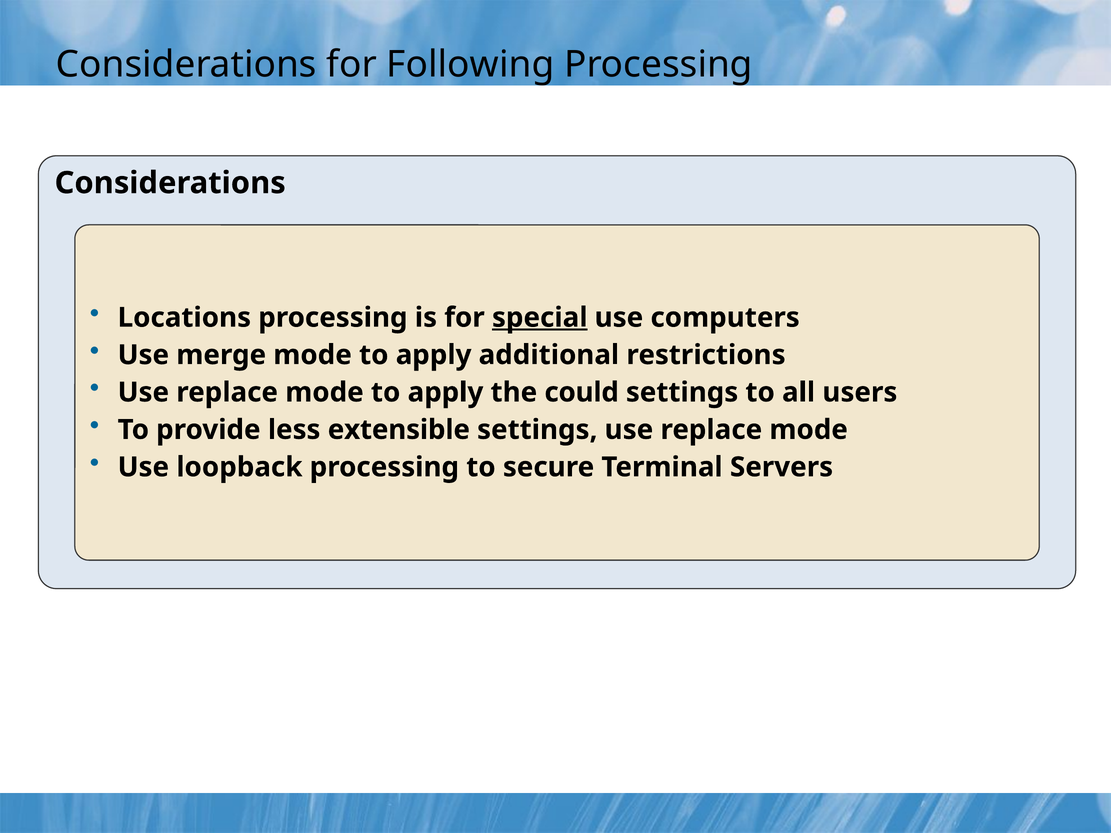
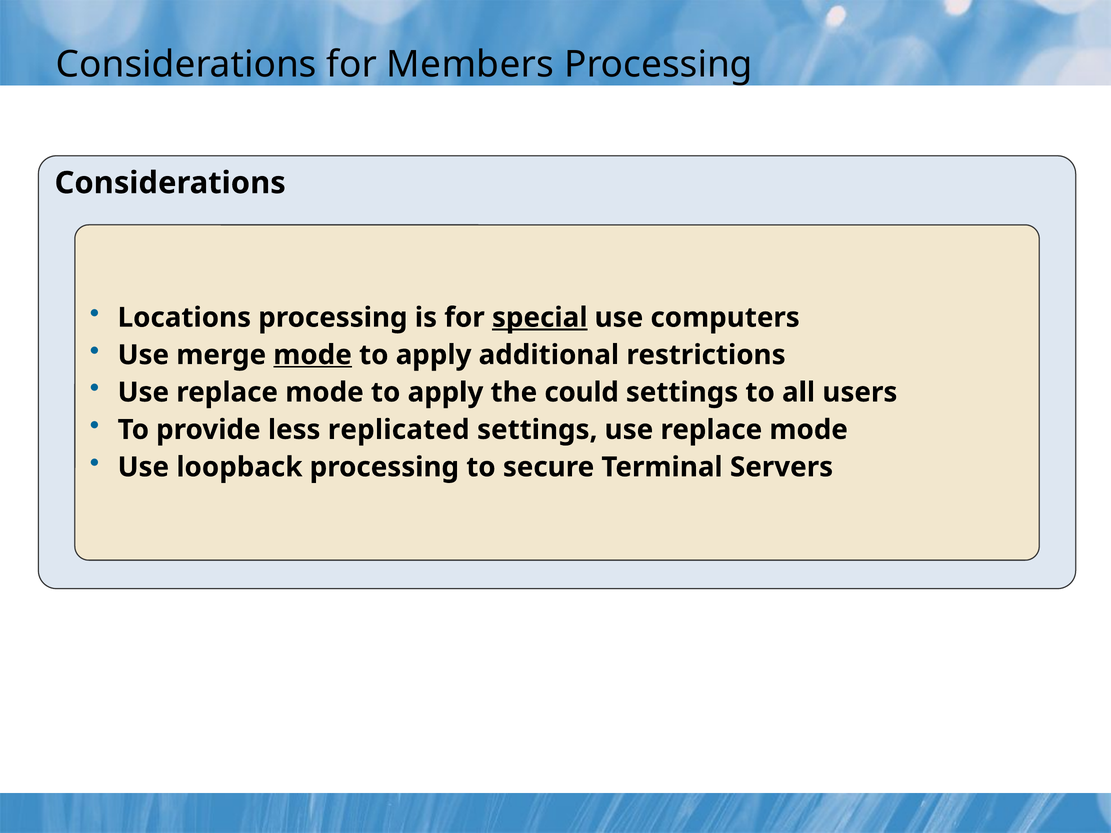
Following: Following -> Members
mode at (313, 355) underline: none -> present
extensible: extensible -> replicated
